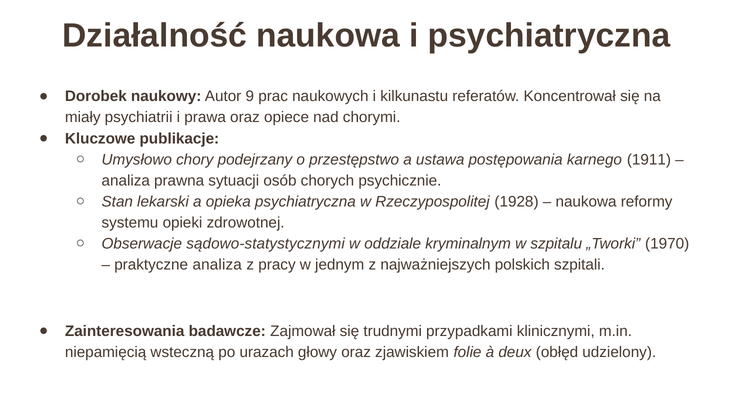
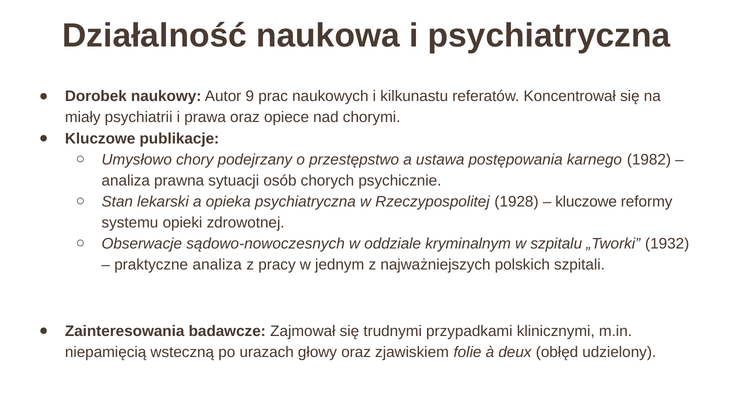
1911: 1911 -> 1982
naukowa at (586, 202): naukowa -> kluczowe
sądowo-statystycznymi: sądowo-statystycznymi -> sądowo-nowoczesnych
1970: 1970 -> 1932
